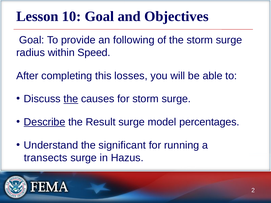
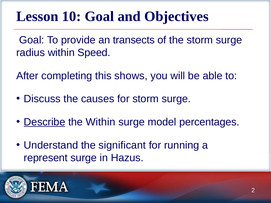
following: following -> transects
losses: losses -> shows
the at (71, 99) underline: present -> none
the Result: Result -> Within
transects: transects -> represent
